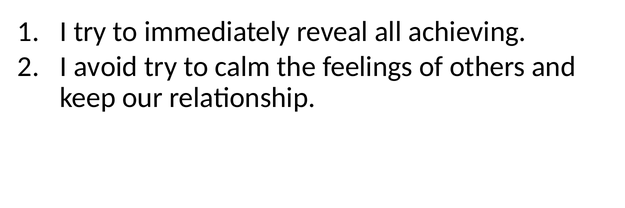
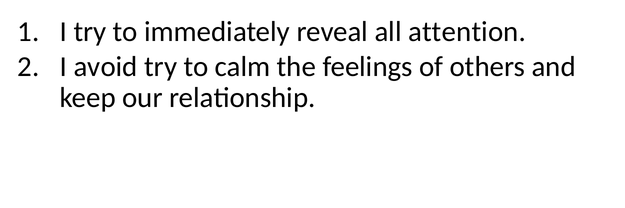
achieving: achieving -> attention
